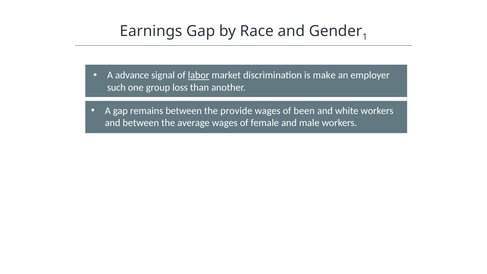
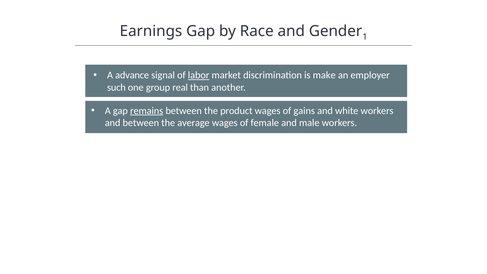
loss: loss -> real
remains underline: none -> present
provide: provide -> product
been: been -> gains
